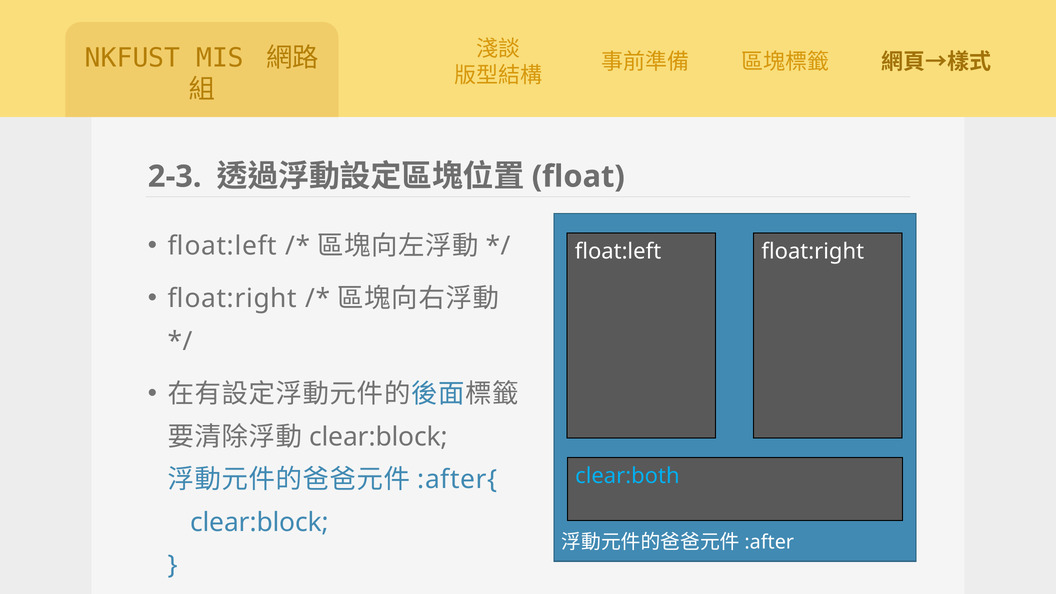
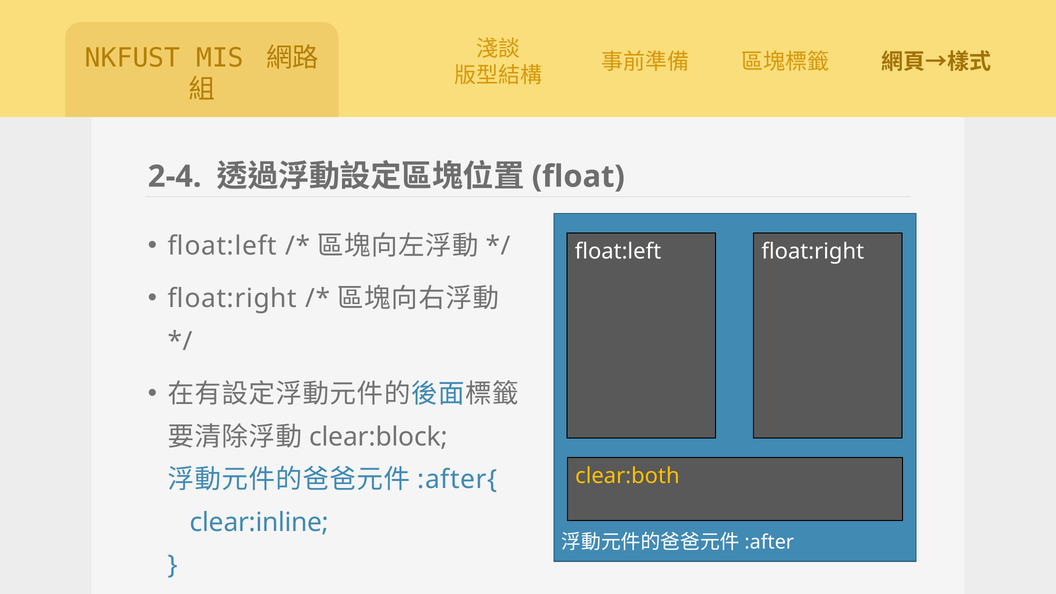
2-3: 2-3 -> 2-4
clear:both colour: light blue -> yellow
clear:block at (259, 522): clear:block -> clear:inline
